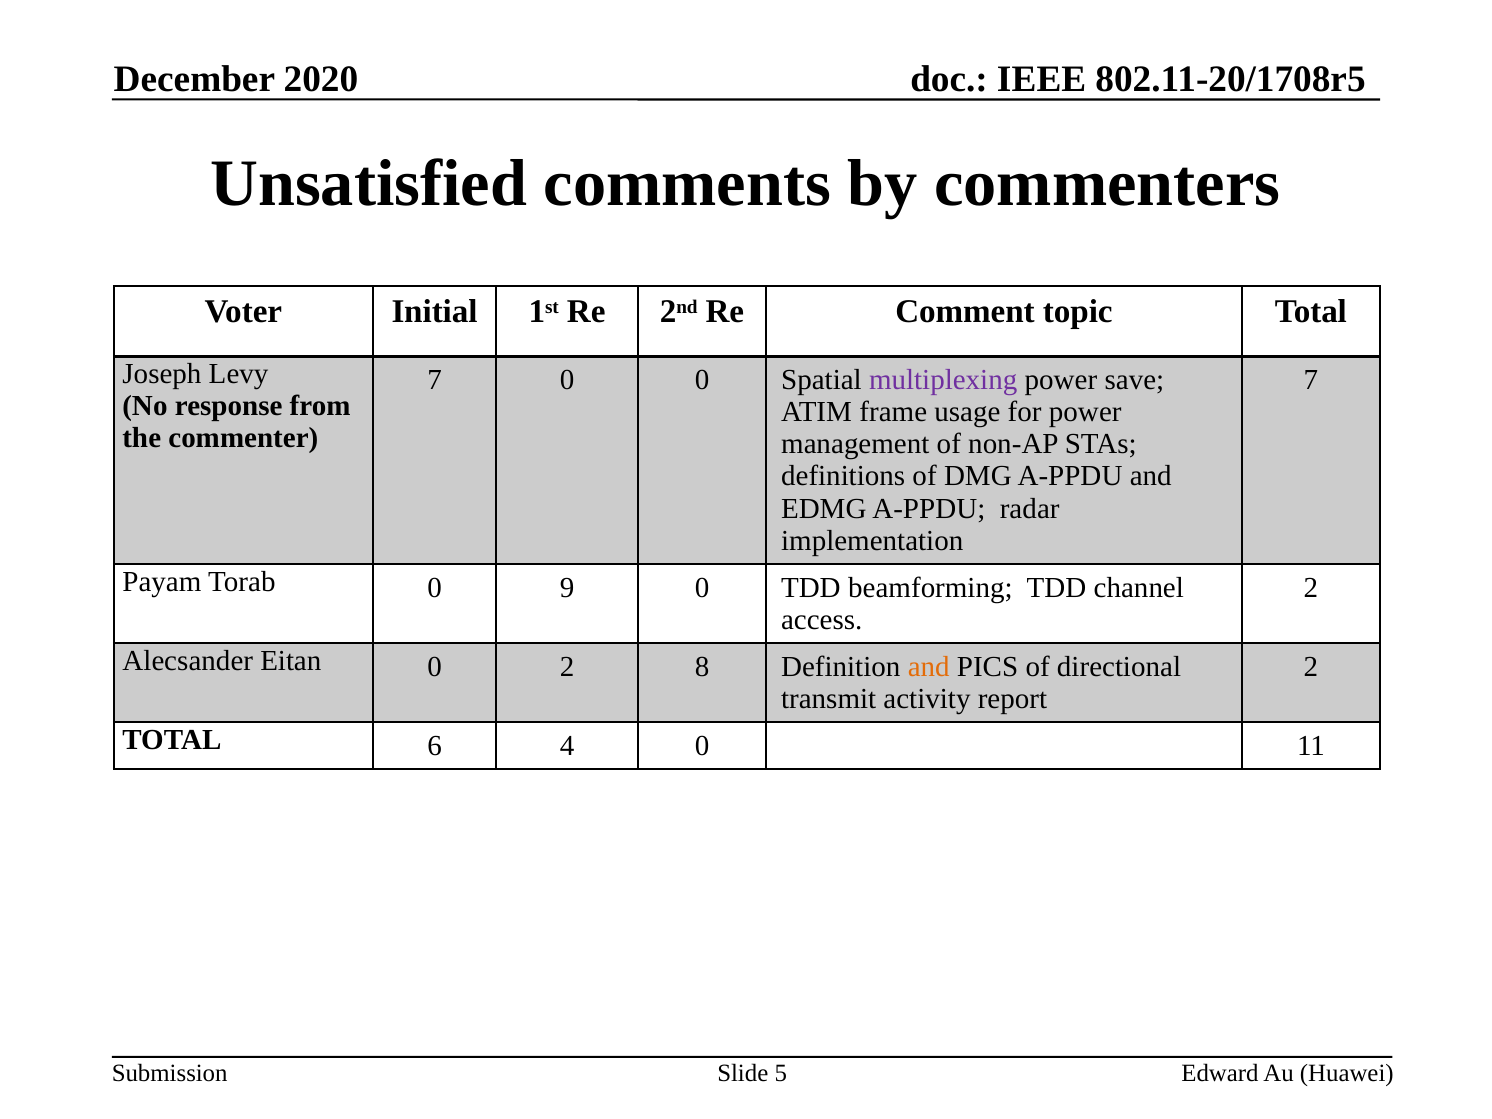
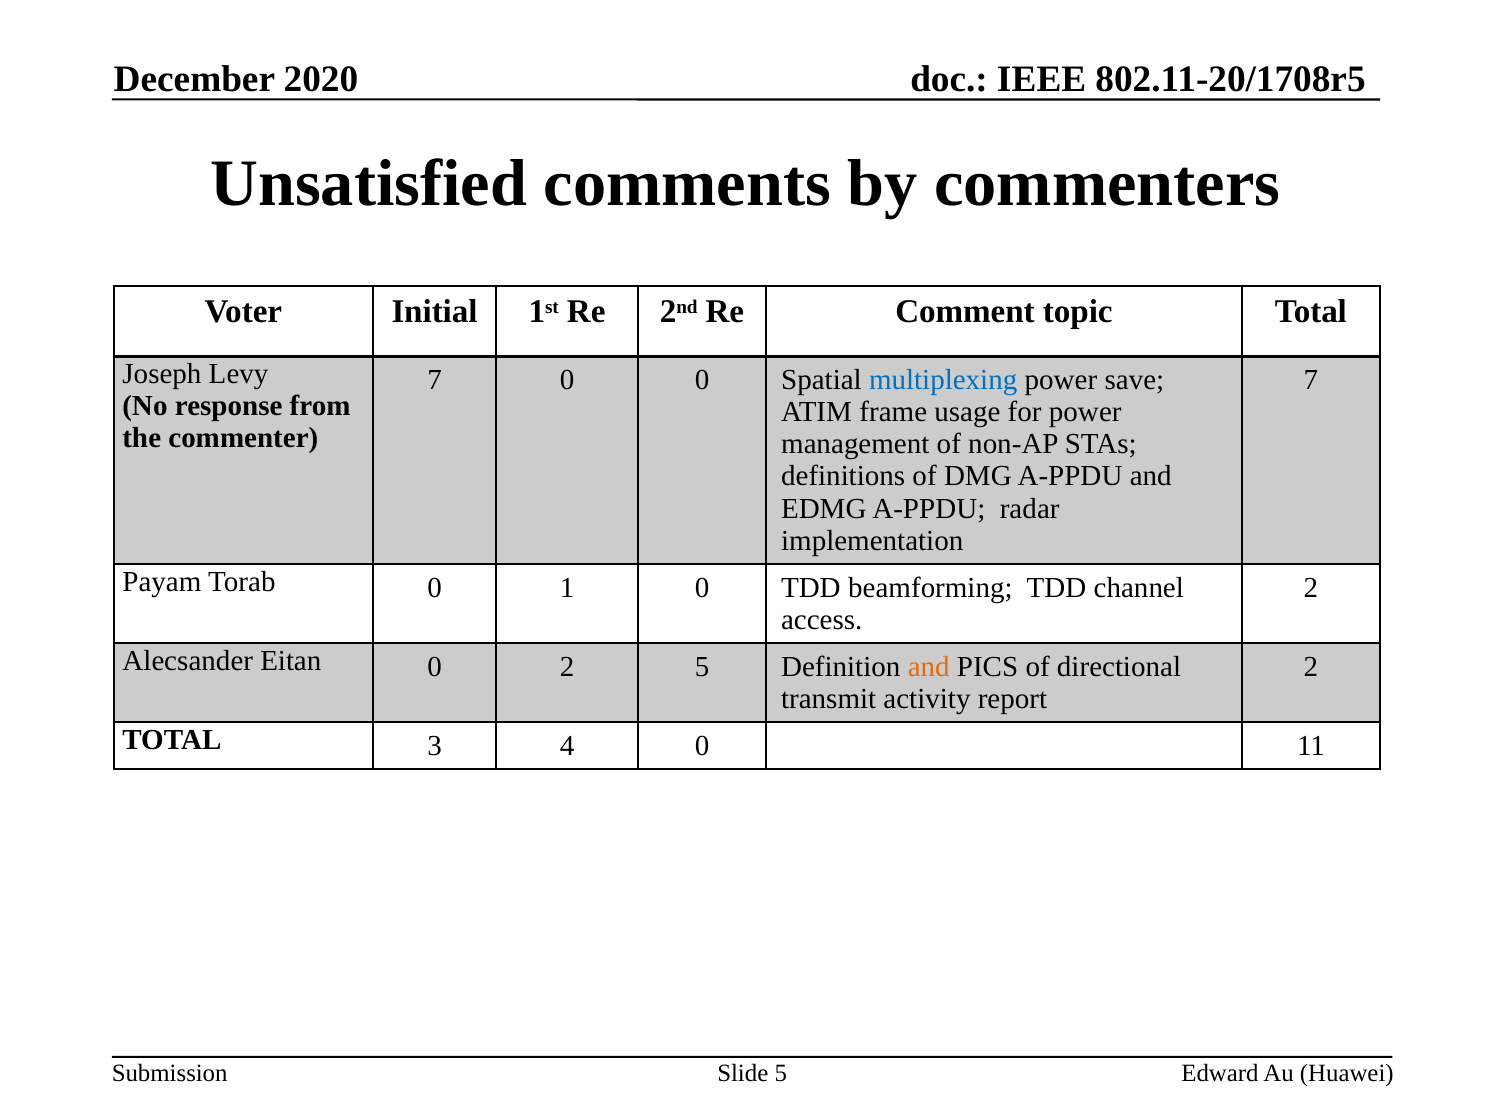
multiplexing colour: purple -> blue
9: 9 -> 1
2 8: 8 -> 5
6: 6 -> 3
